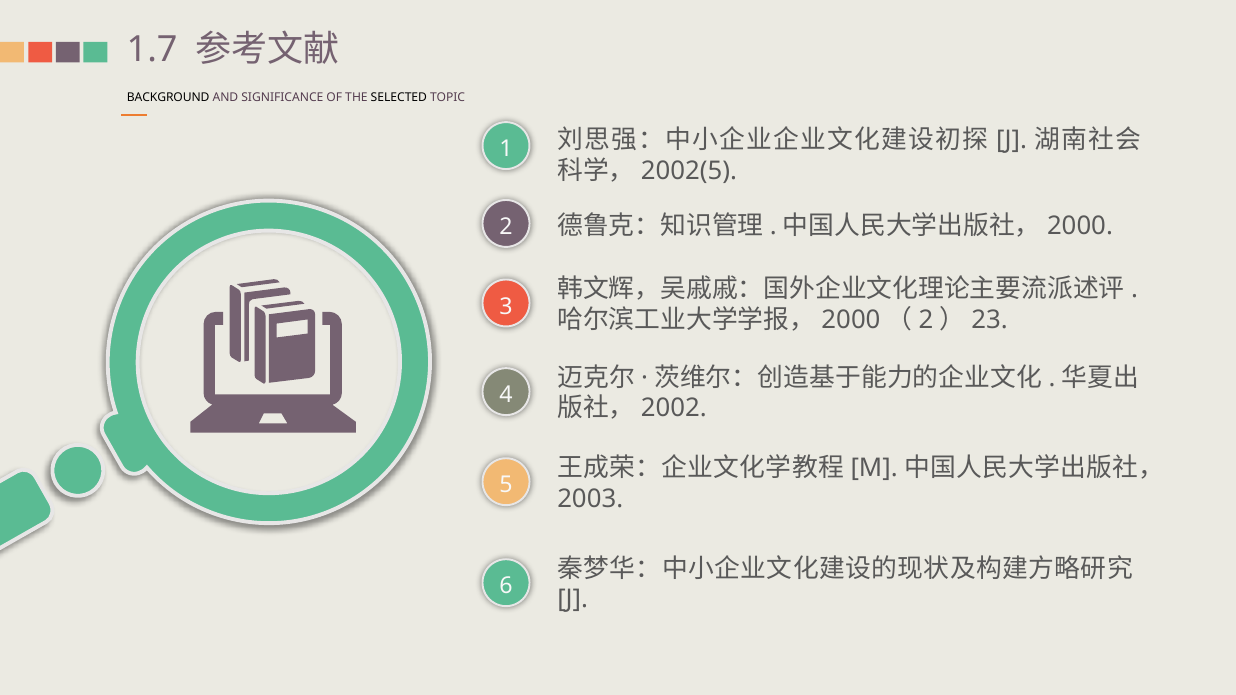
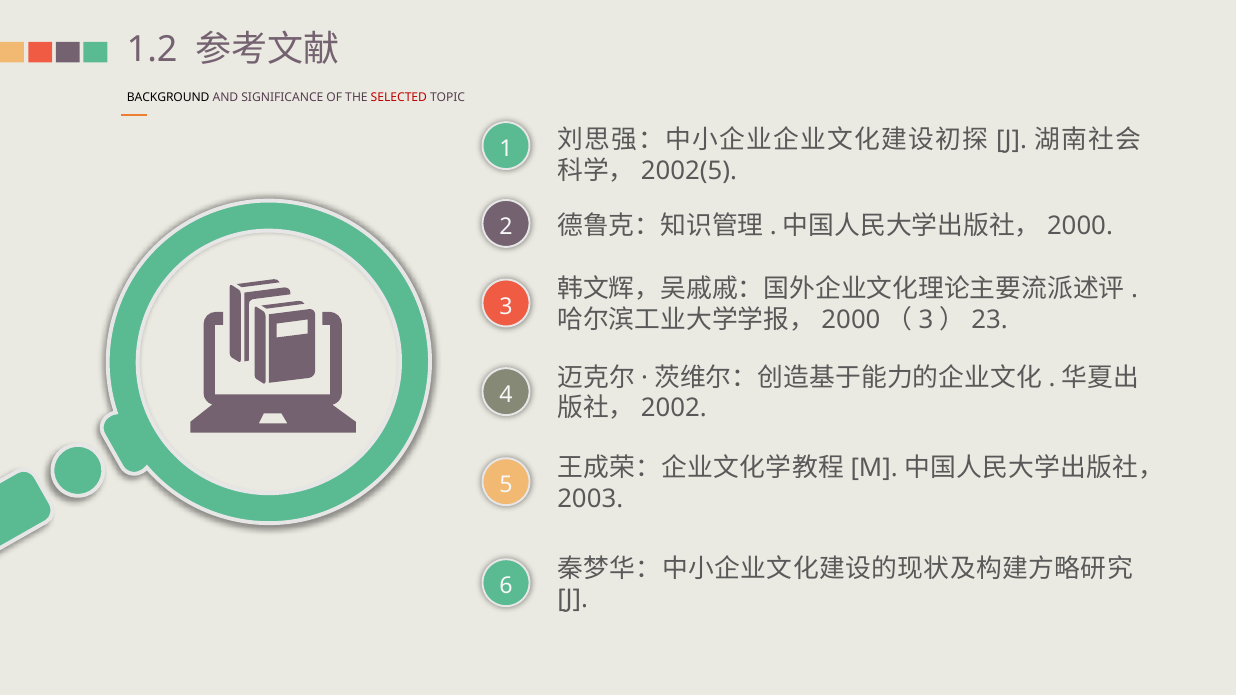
1.7: 1.7 -> 1.2
SELECTED colour: black -> red
2 at (926, 320): 2 -> 3
